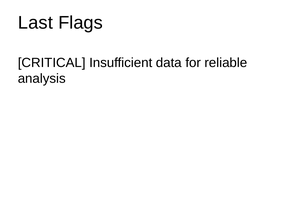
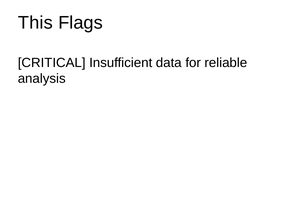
Last: Last -> This
